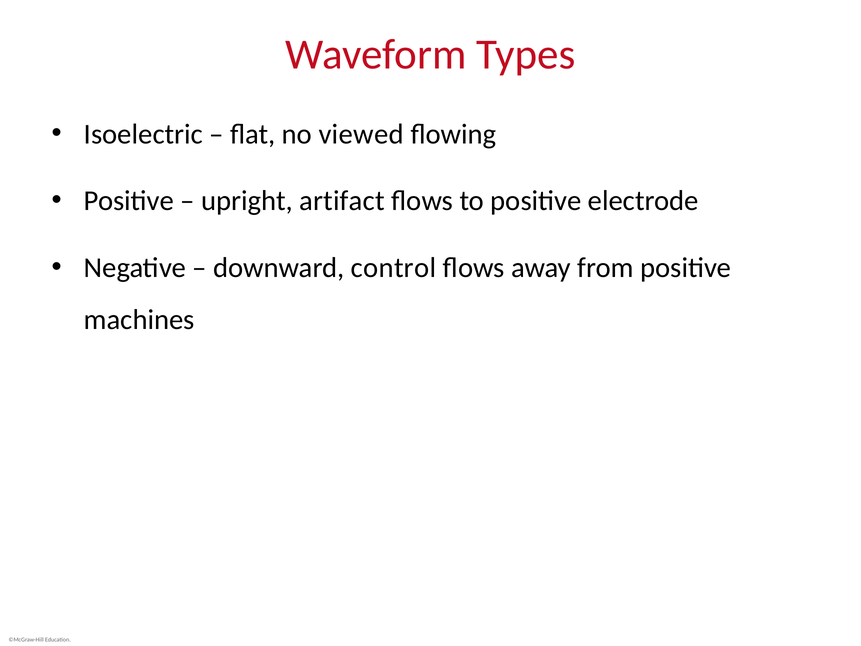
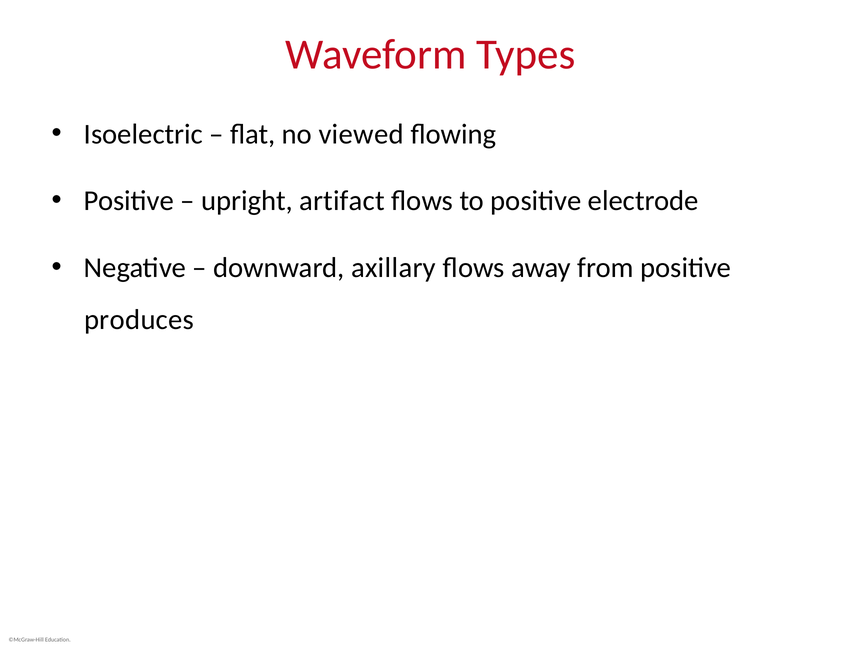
control: control -> axillary
machines: machines -> produces
